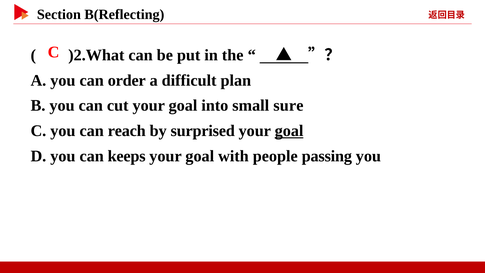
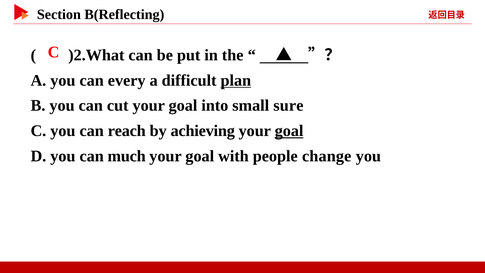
order: order -> every
plan underline: none -> present
surprised: surprised -> achieving
keeps: keeps -> much
passing: passing -> change
